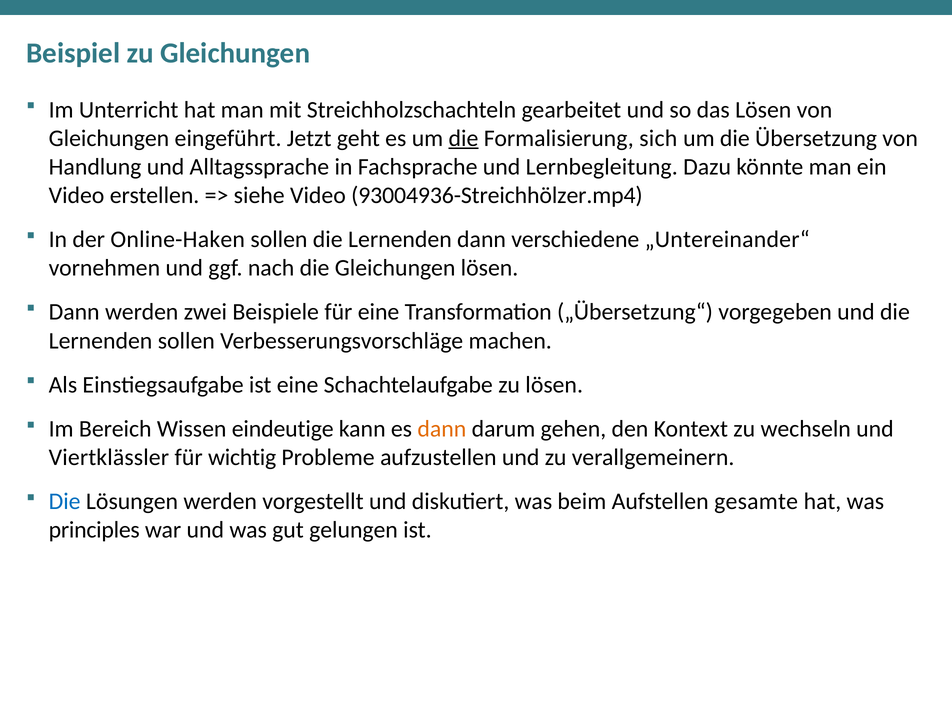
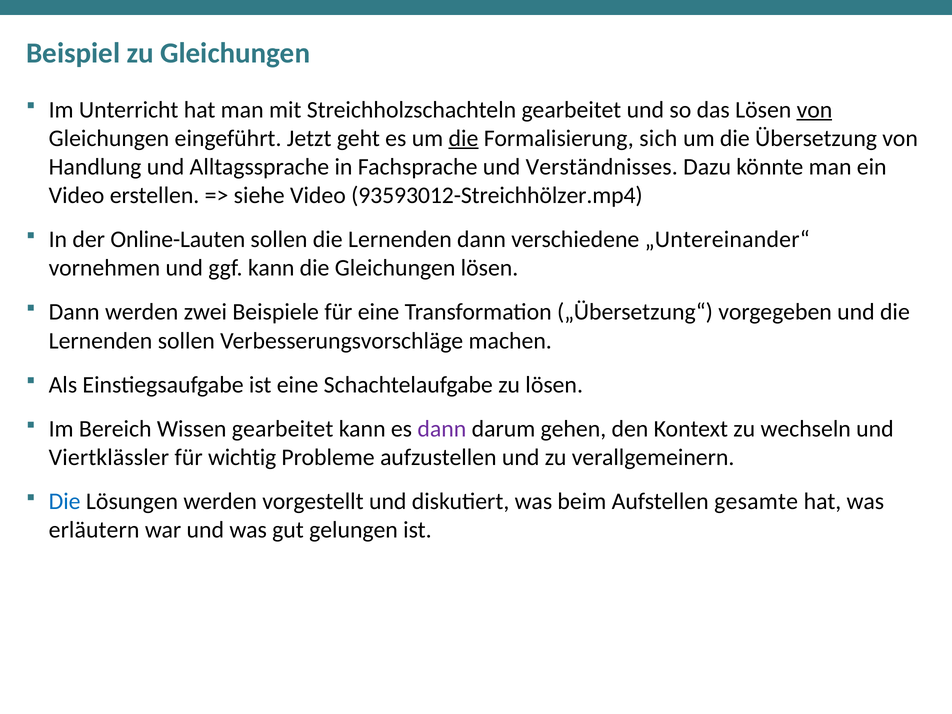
von at (814, 110) underline: none -> present
Lernbegleitung: Lernbegleitung -> Verständnisses
93004936-Streichhölzer.mp4: 93004936-Streichhölzer.mp4 -> 93593012-Streichhölzer.mp4
Online-Haken: Online-Haken -> Online-Lauten
ggf nach: nach -> kann
Wissen eindeutige: eindeutige -> gearbeitet
dann at (442, 429) colour: orange -> purple
principles: principles -> erläutern
